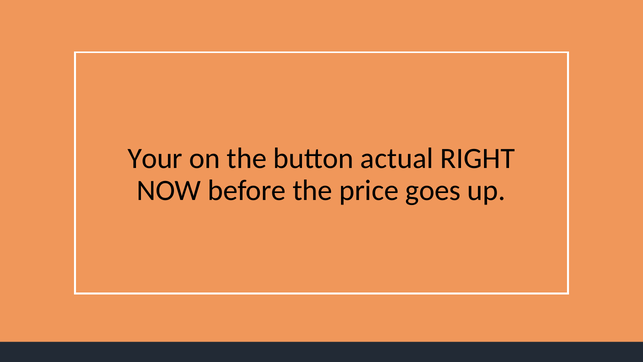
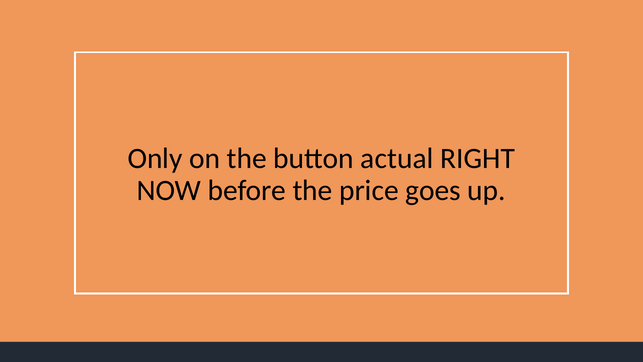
Your: Your -> Only
